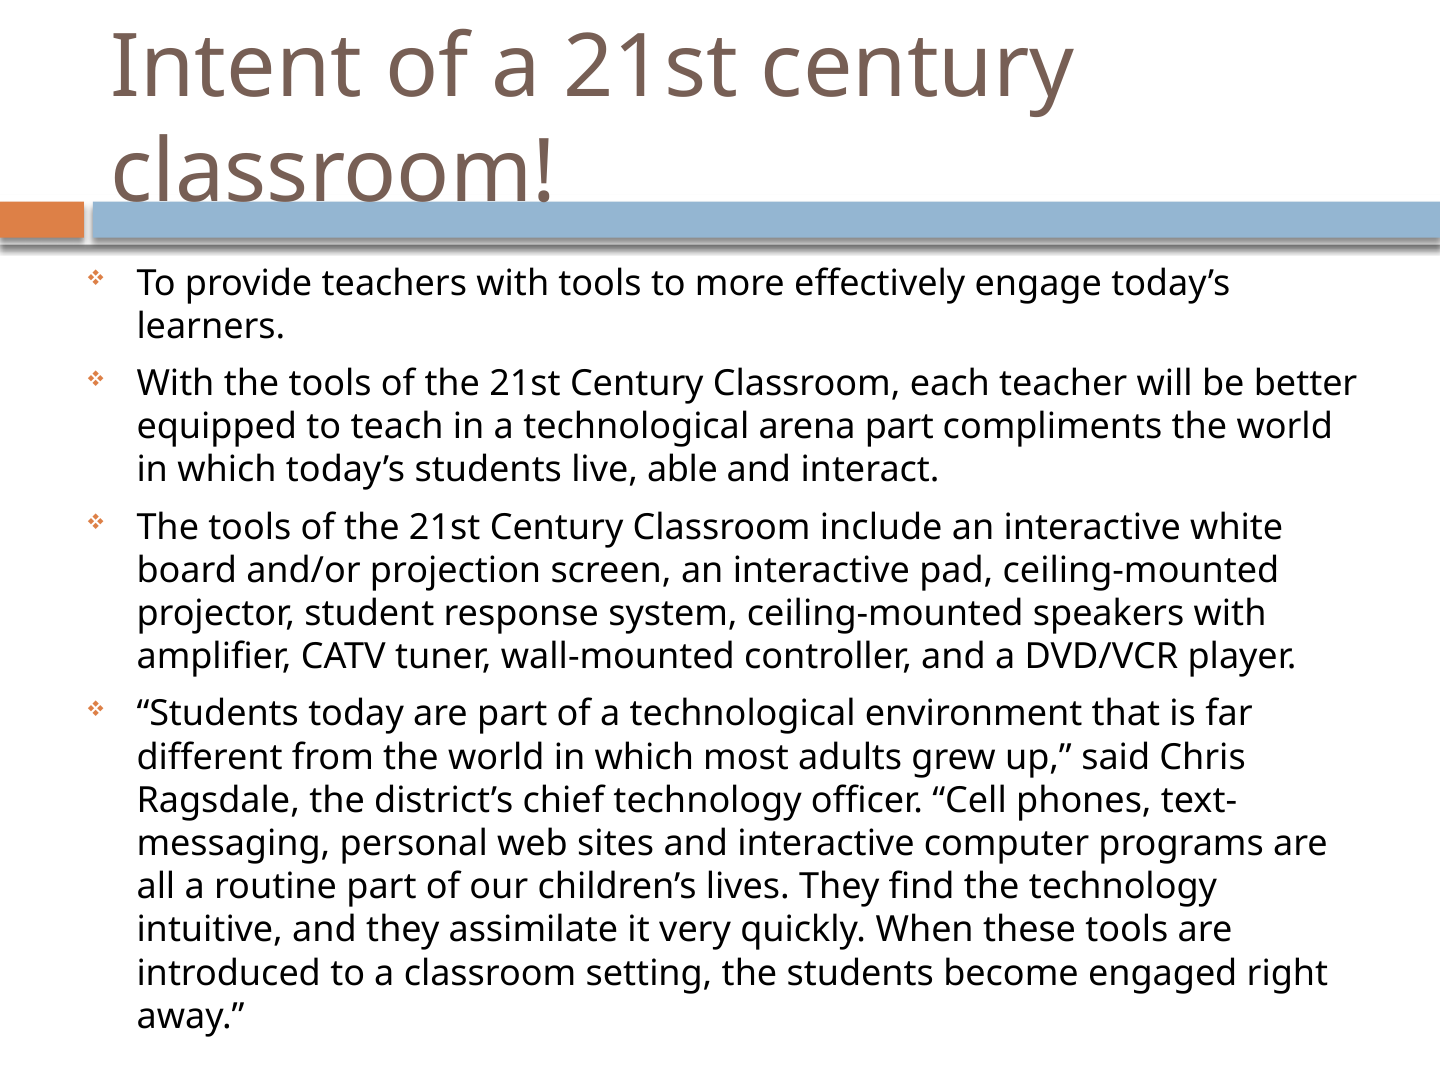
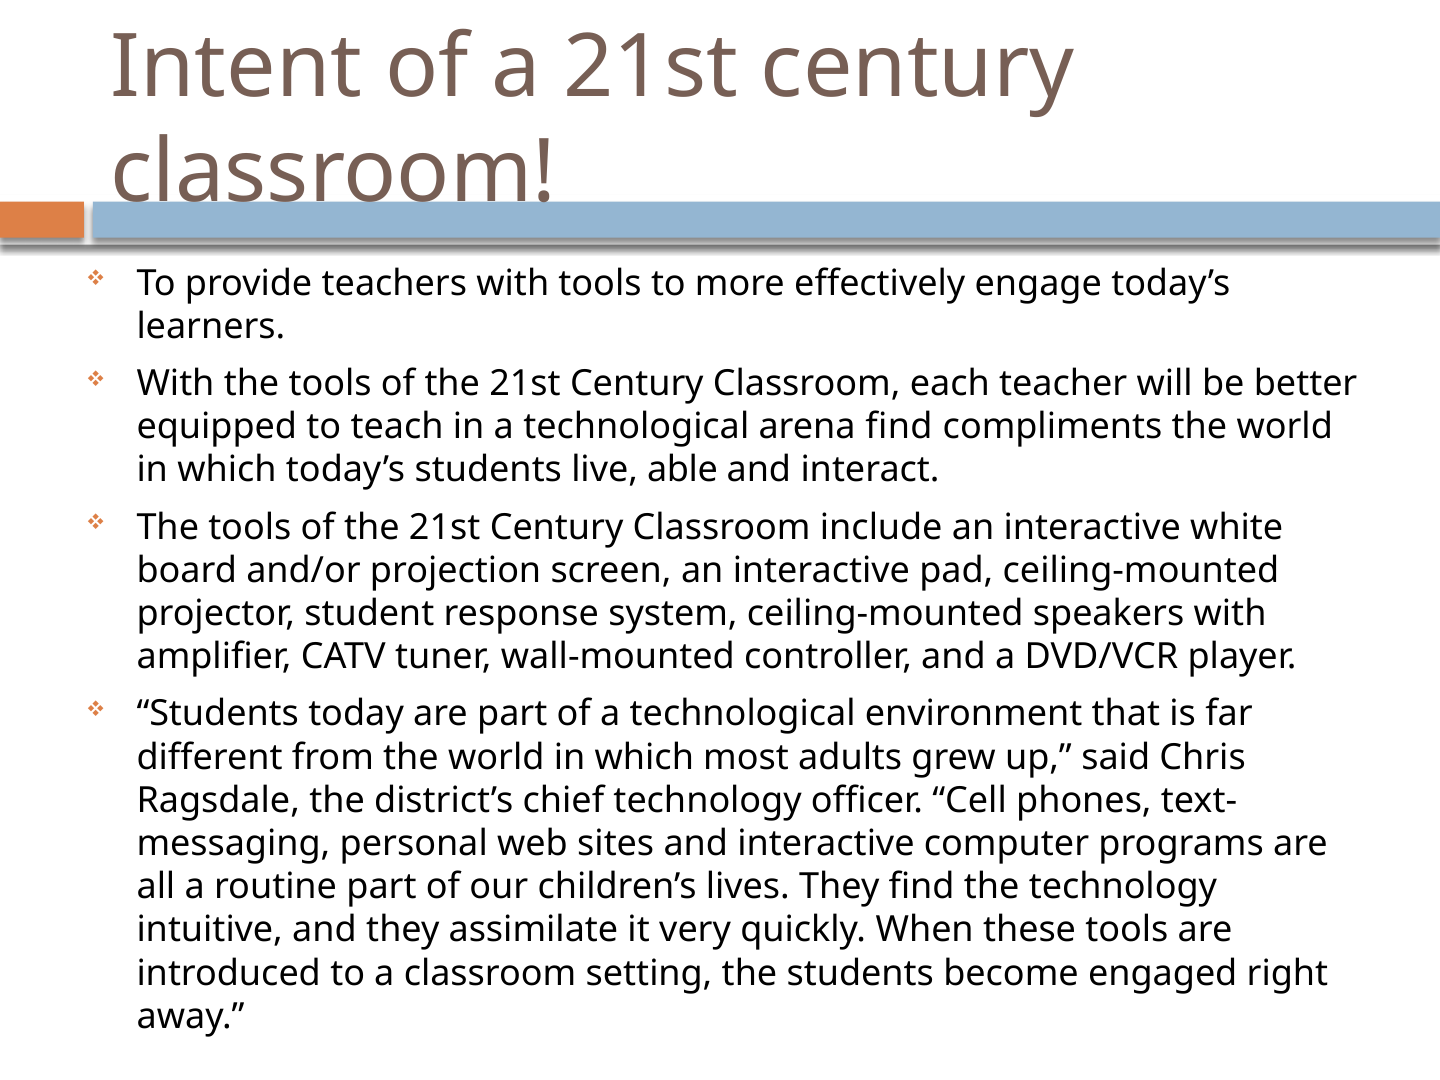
arena part: part -> find
